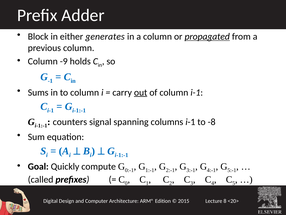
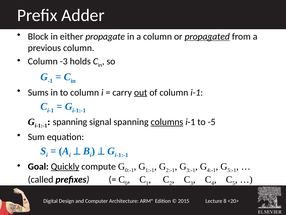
generates: generates -> propagate
-9: -9 -> -3
counters at (70, 122): counters -> spanning
columns underline: none -> present
-8: -8 -> -5
Quickly underline: none -> present
